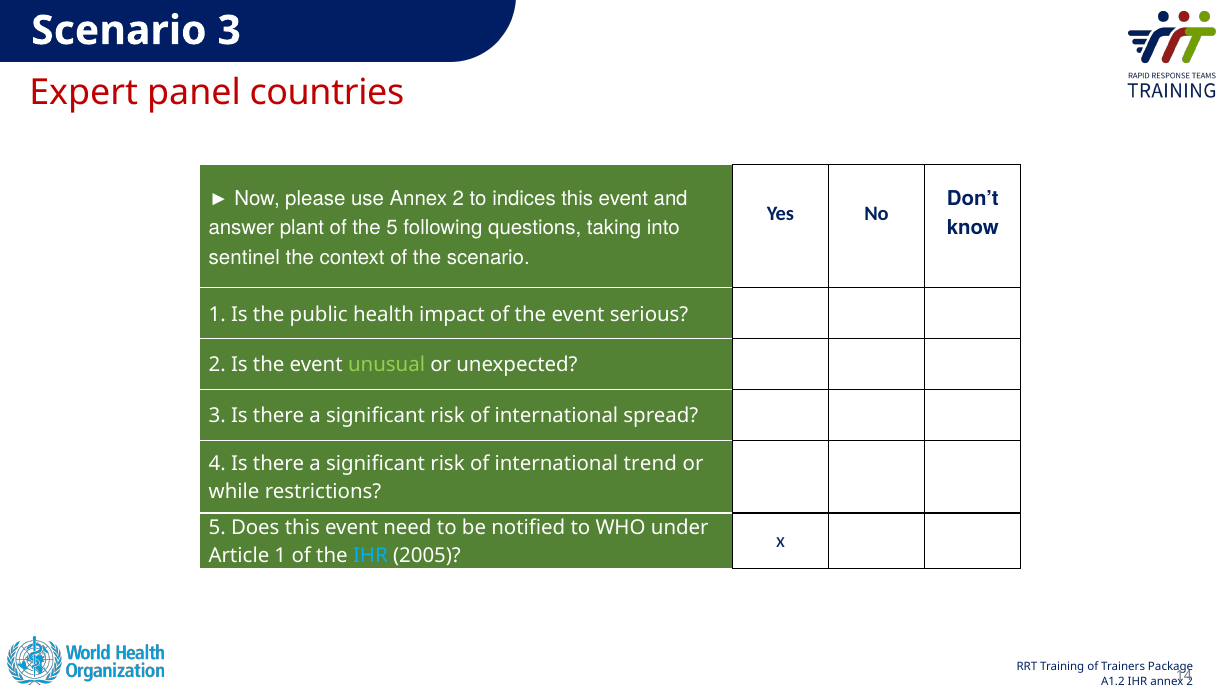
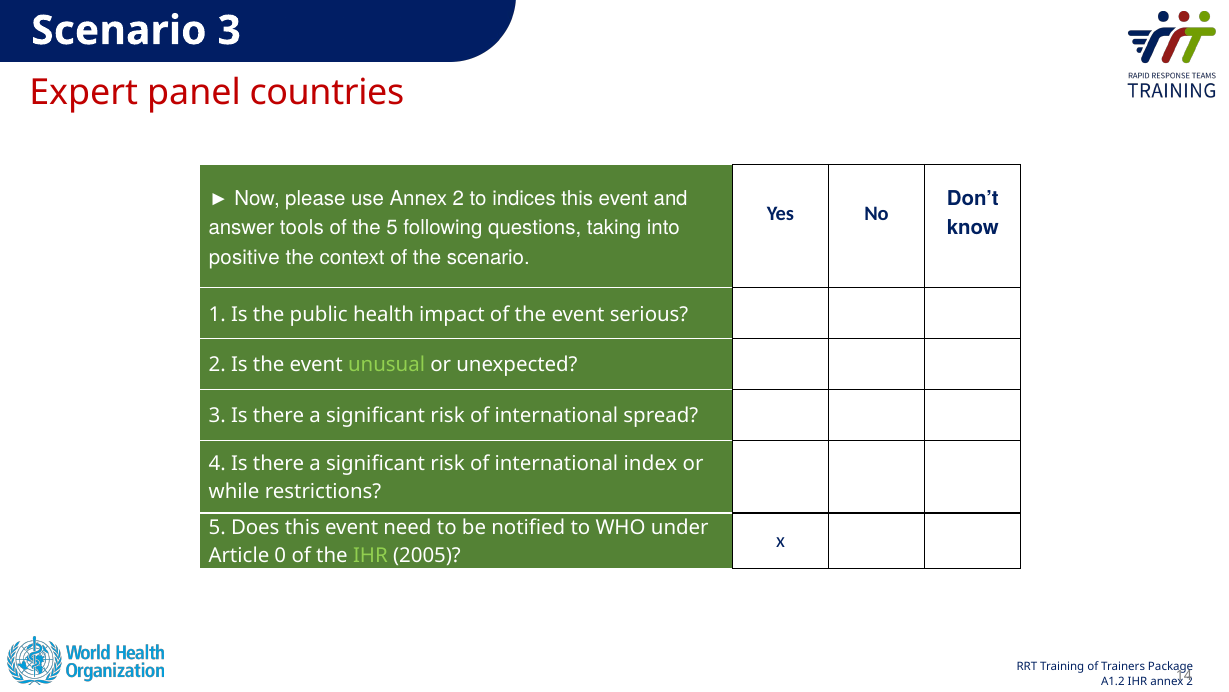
plant: plant -> tools
sentinel: sentinel -> positive
trend: trend -> index
Article 1: 1 -> 0
IHR at (370, 555) colour: light blue -> light green
